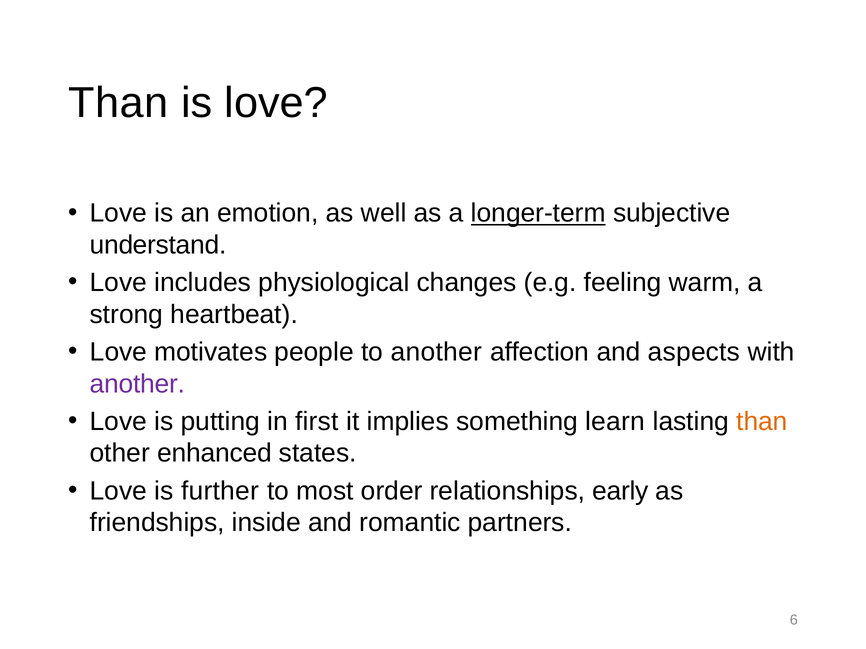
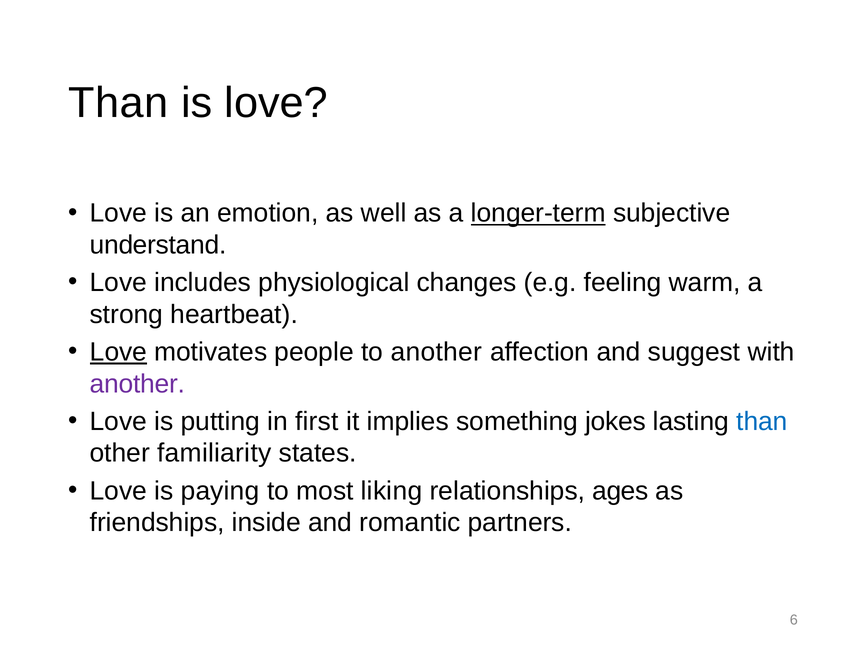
Love at (118, 352) underline: none -> present
aspects: aspects -> suggest
learn: learn -> jokes
than at (762, 422) colour: orange -> blue
enhanced: enhanced -> familiarity
further: further -> paying
order: order -> liking
early: early -> ages
